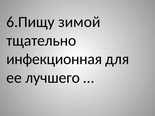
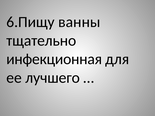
зимой: зимой -> ванны
